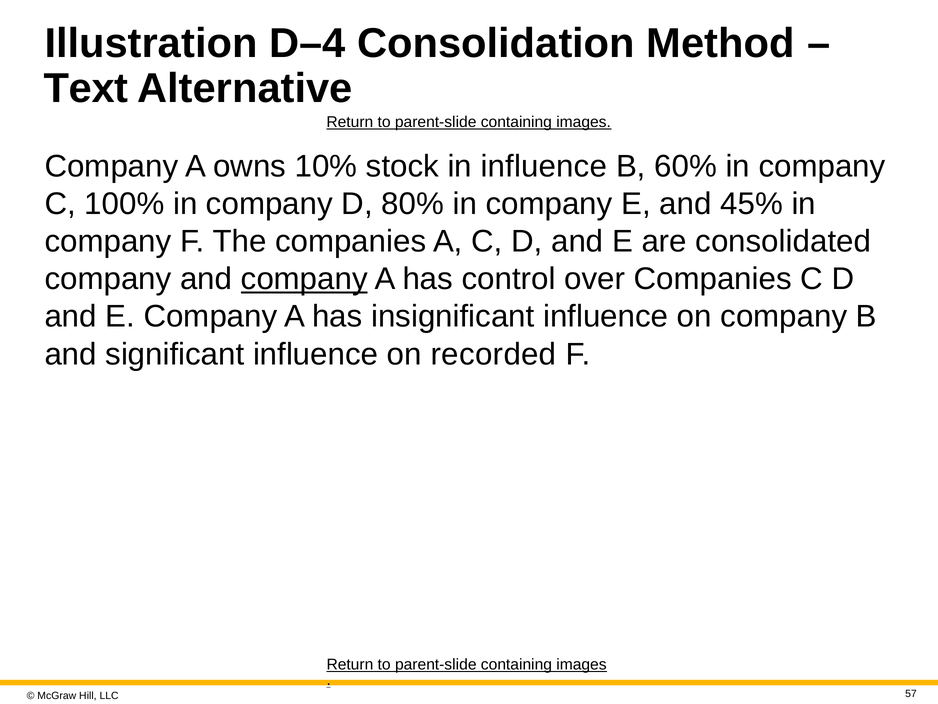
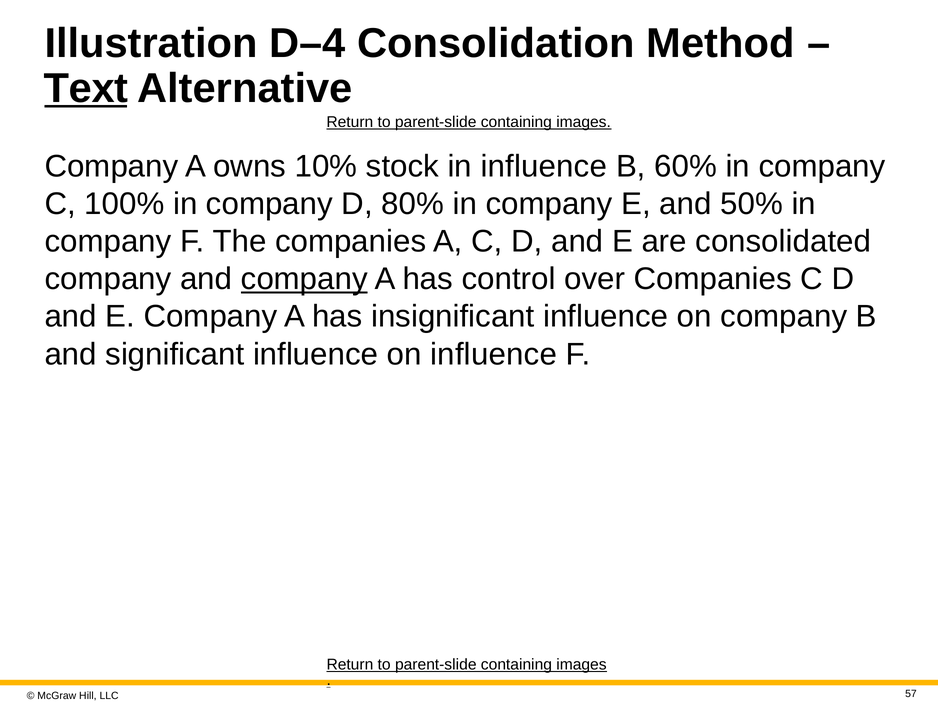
Text underline: none -> present
45%: 45% -> 50%
on recorded: recorded -> influence
